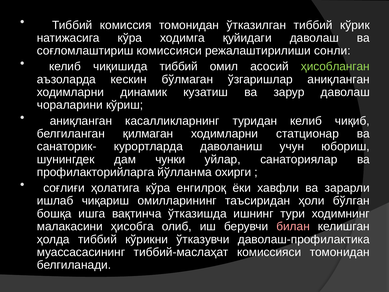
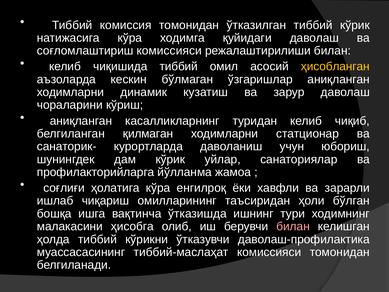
режалаштирилиши сонли: сонли -> билан
ҳисобланган colour: light green -> yellow
дам чунки: чунки -> кўрик
охирги: охирги -> жамоа
